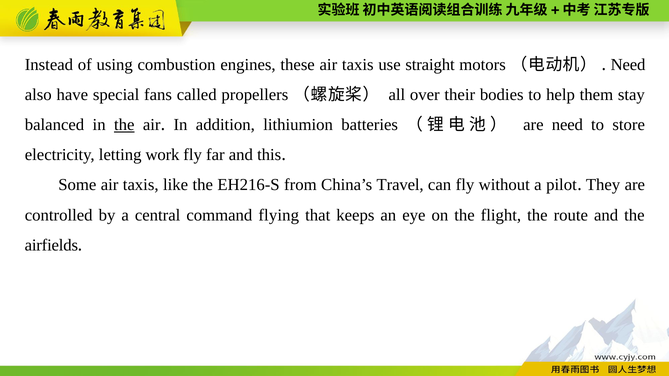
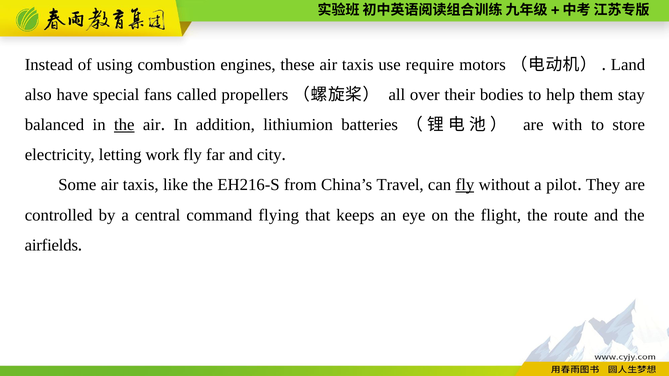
straight: straight -> require
Need at (628, 65): Need -> Land
are need: need -> with
this: this -> city
fly at (465, 185) underline: none -> present
